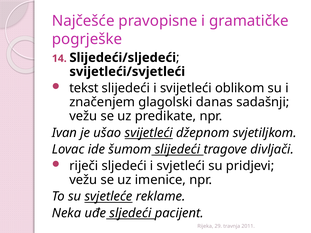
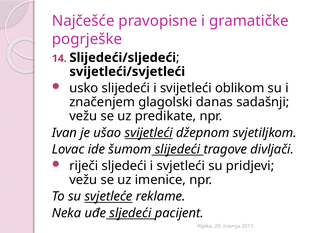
tekst: tekst -> usko
